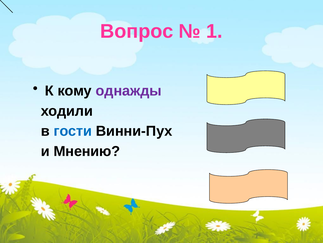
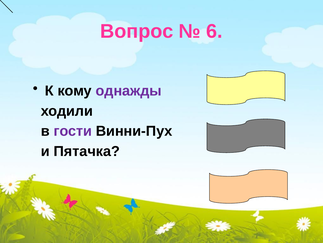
1: 1 -> 6
гости colour: blue -> purple
Мнению: Мнению -> Пятачка
